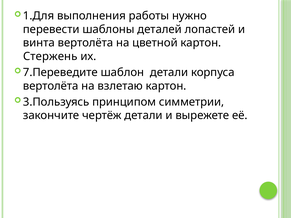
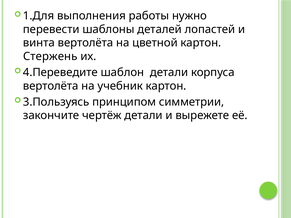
7.Переведите: 7.Переведите -> 4.Переведите
взлетаю: взлетаю -> учебник
